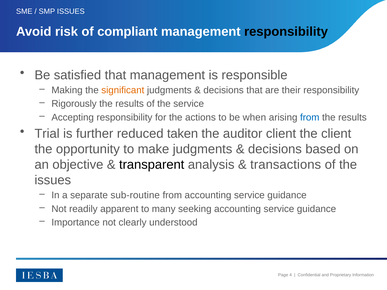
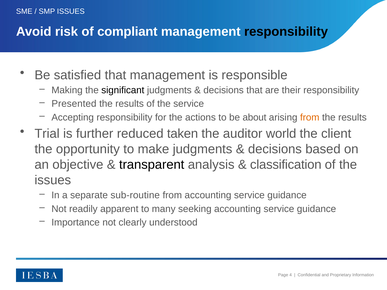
significant colour: orange -> black
Rigorously: Rigorously -> Presented
when: when -> about
from at (310, 117) colour: blue -> orange
auditor client: client -> world
transactions: transactions -> classification
